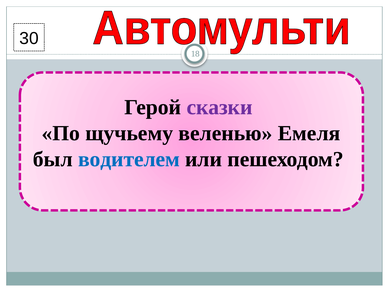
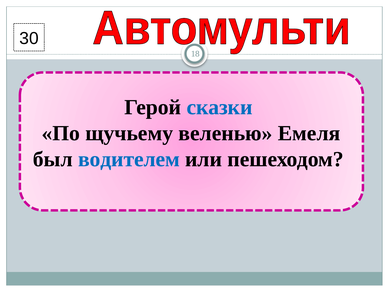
сказки colour: purple -> blue
